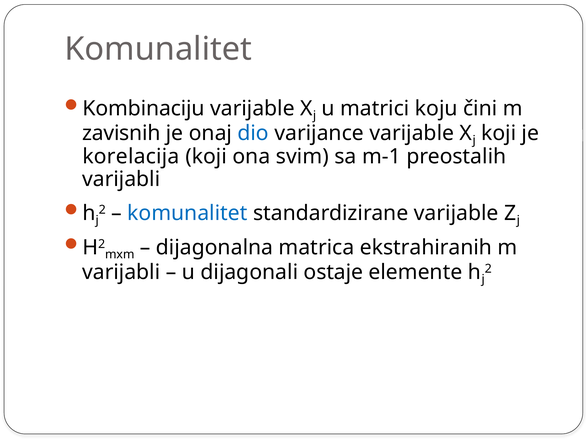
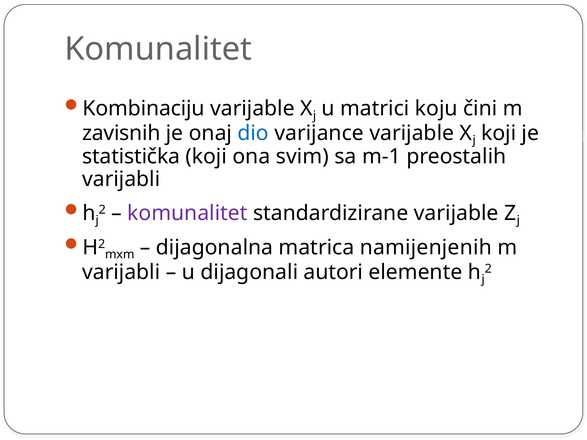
korelacija: korelacija -> statistička
komunalitet at (187, 213) colour: blue -> purple
ekstrahiranih: ekstrahiranih -> namijenjenih
ostaje: ostaje -> autori
